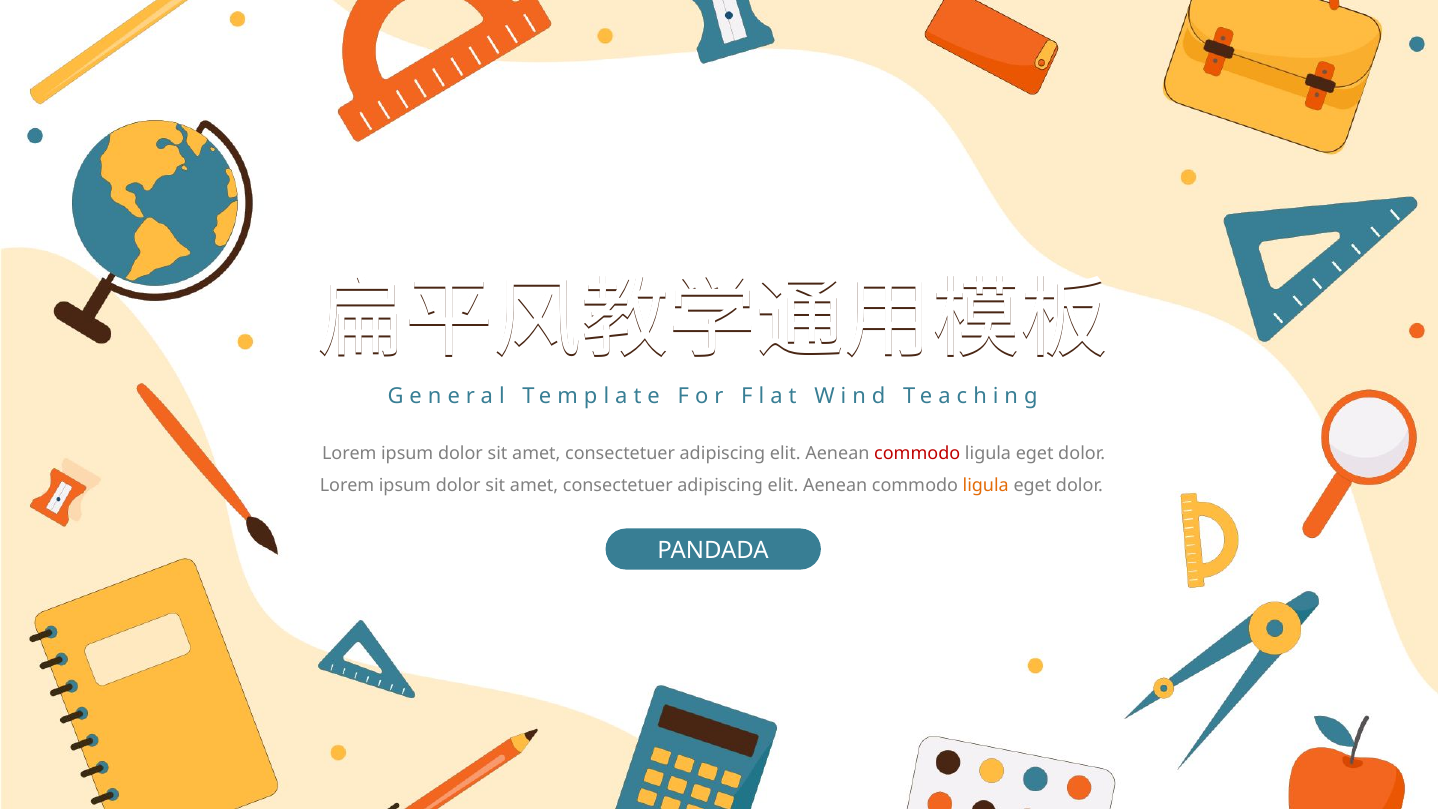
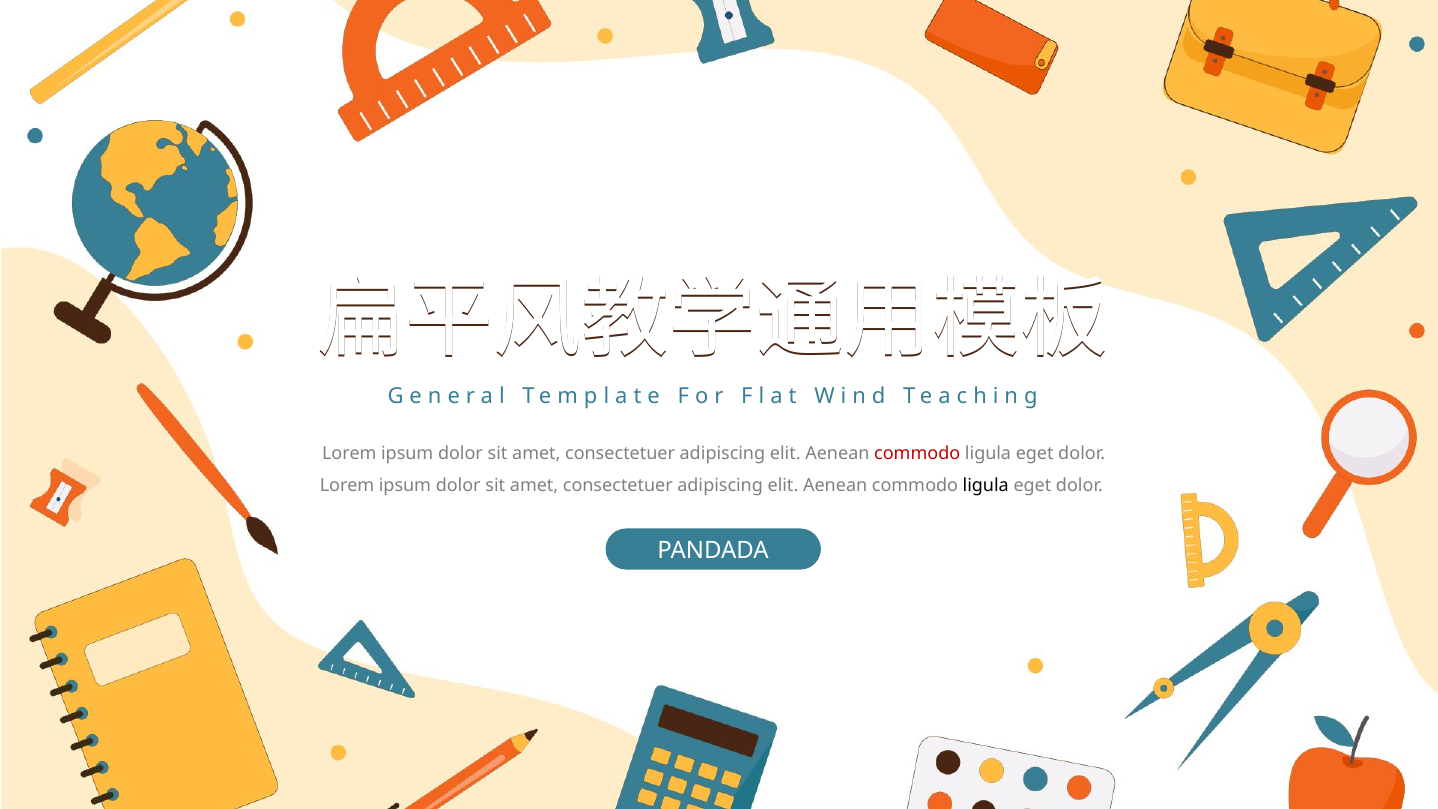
ligula at (986, 485) colour: orange -> black
